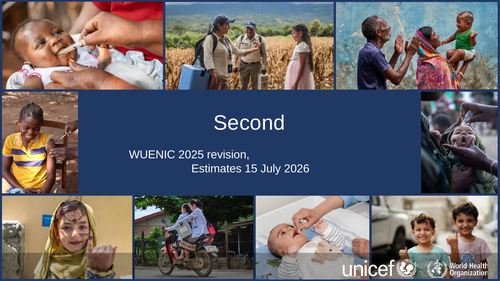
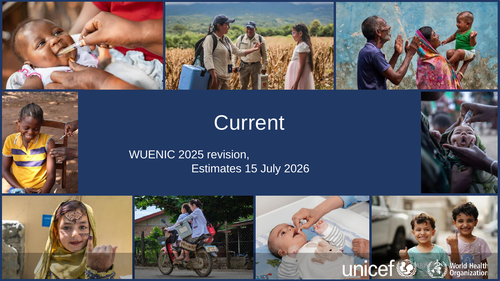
Second: Second -> Current
